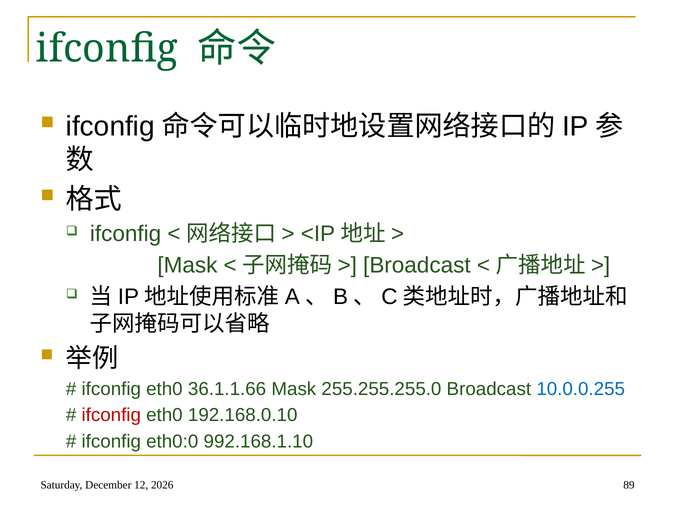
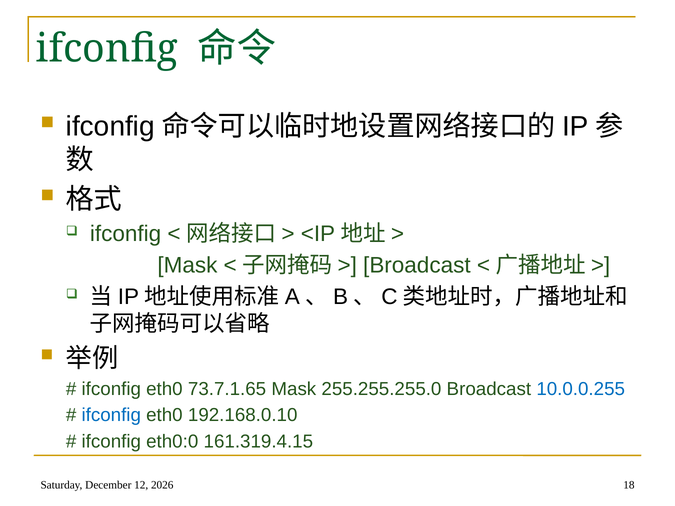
36.1.1.66: 36.1.1.66 -> 73.7.1.65
ifconfig at (111, 415) colour: red -> blue
992.168.1.10: 992.168.1.10 -> 161.319.4.15
89: 89 -> 18
